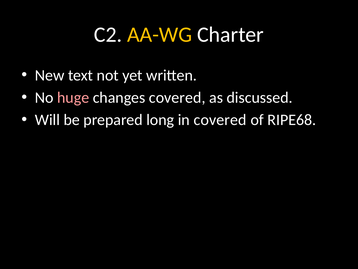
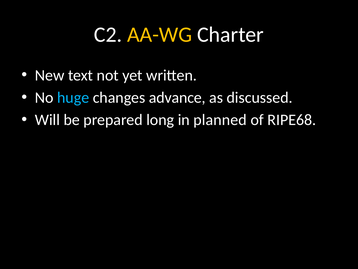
huge colour: pink -> light blue
changes covered: covered -> advance
in covered: covered -> planned
